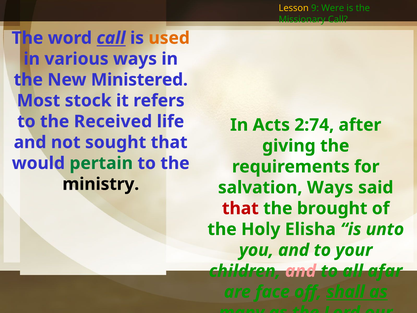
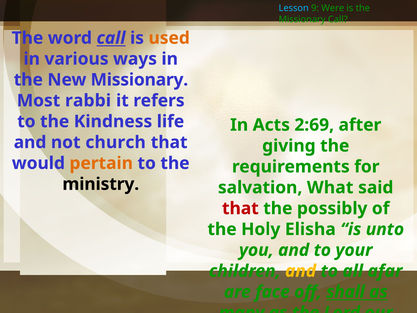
Lesson colour: yellow -> light blue
New Ministered: Ministered -> Missionary
stock: stock -> rabbi
Received: Received -> Kindness
2:74: 2:74 -> 2:69
sought: sought -> church
pertain colour: green -> orange
salvation Ways: Ways -> What
brought: brought -> possibly
and at (301, 271) colour: pink -> yellow
